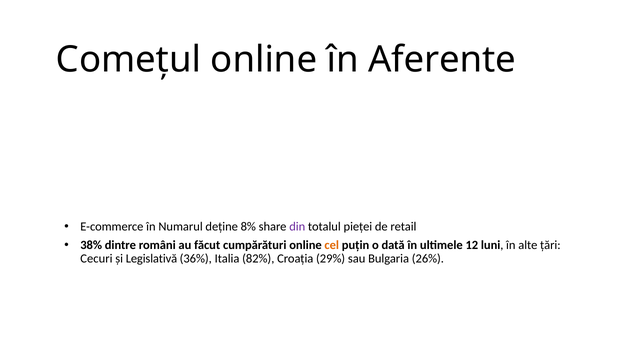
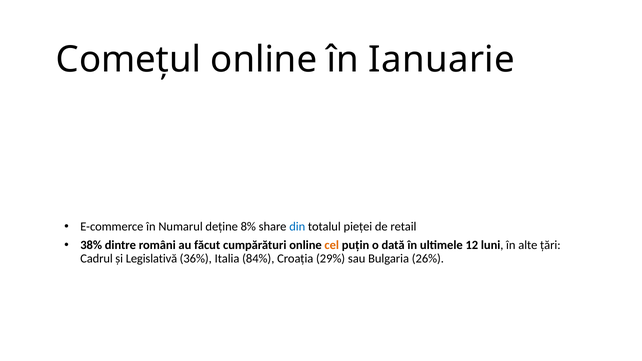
Aferente: Aferente -> Ianuarie
din colour: purple -> blue
Cecuri: Cecuri -> Cadrul
82%: 82% -> 84%
